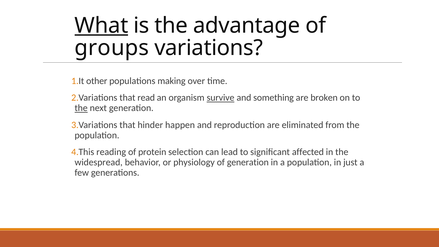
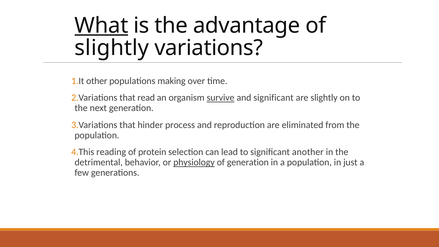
groups at (112, 48): groups -> slightly
and something: something -> significant
are broken: broken -> slightly
the at (81, 108) underline: present -> none
happen: happen -> process
affected: affected -> another
widespread: widespread -> detrimental
physiology underline: none -> present
